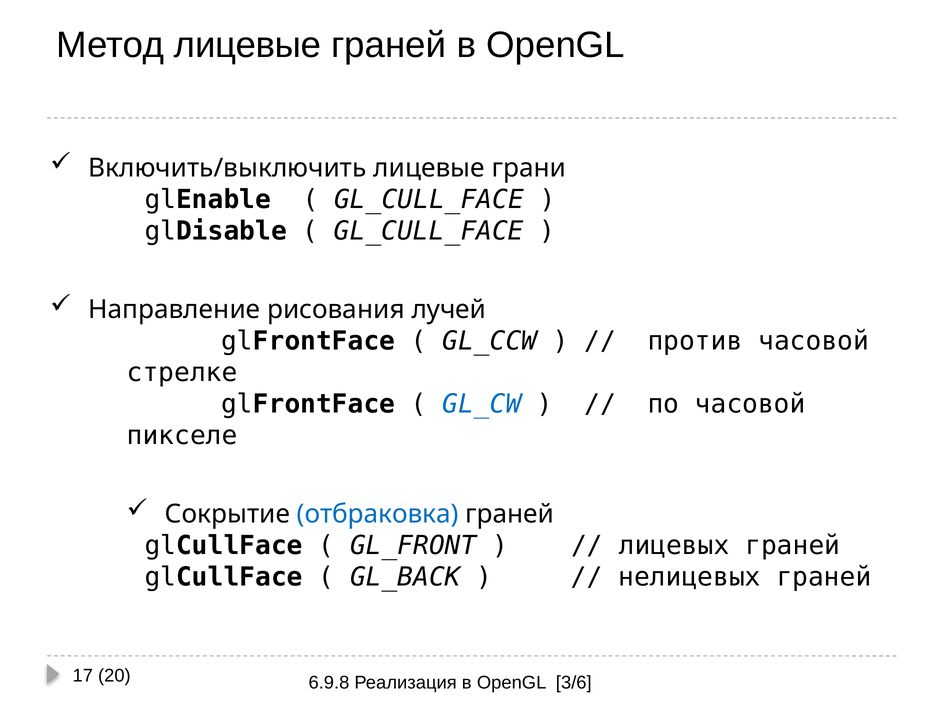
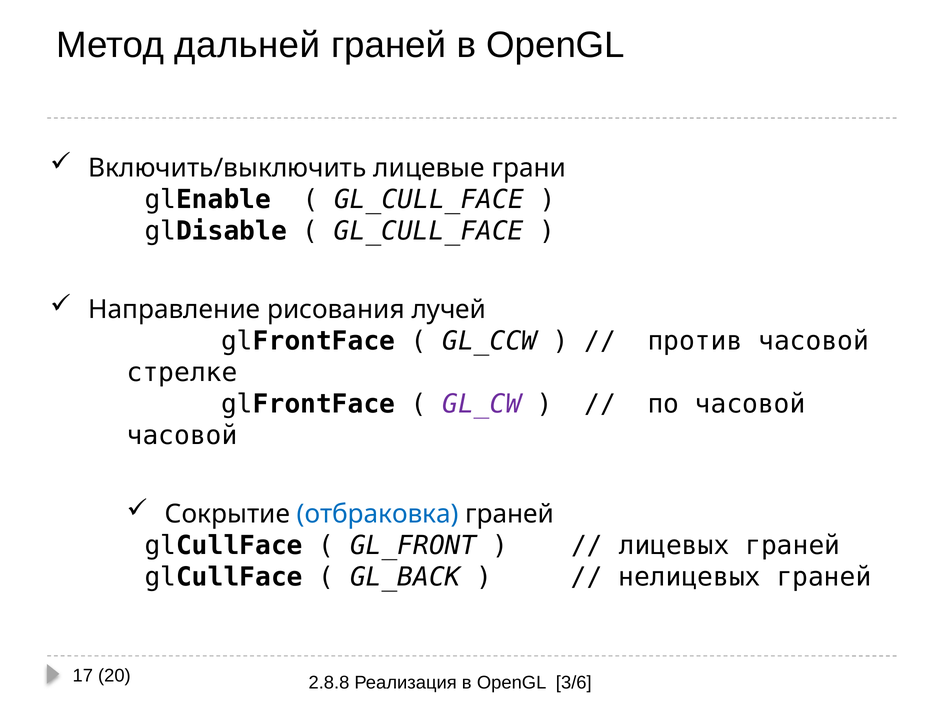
Метод лицевые: лицевые -> дальней
GL_CW colour: blue -> purple
пикселе at (182, 436): пикселе -> часовой
6.9.8: 6.9.8 -> 2.8.8
